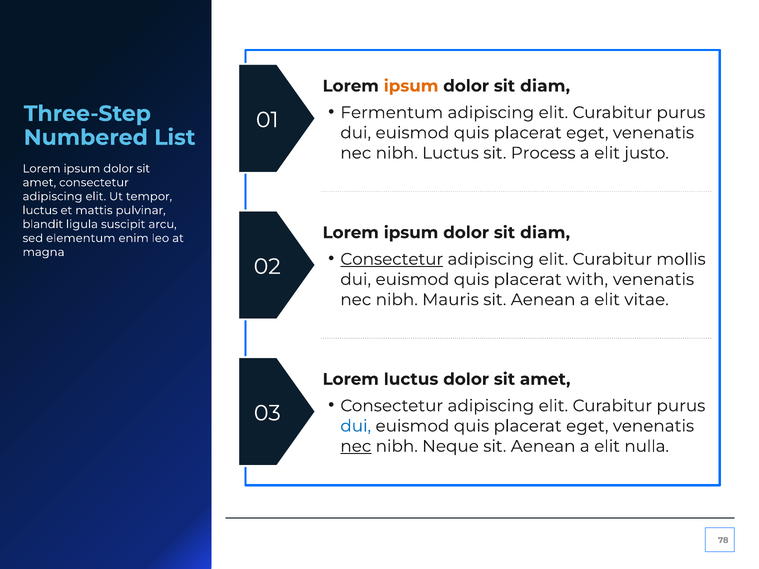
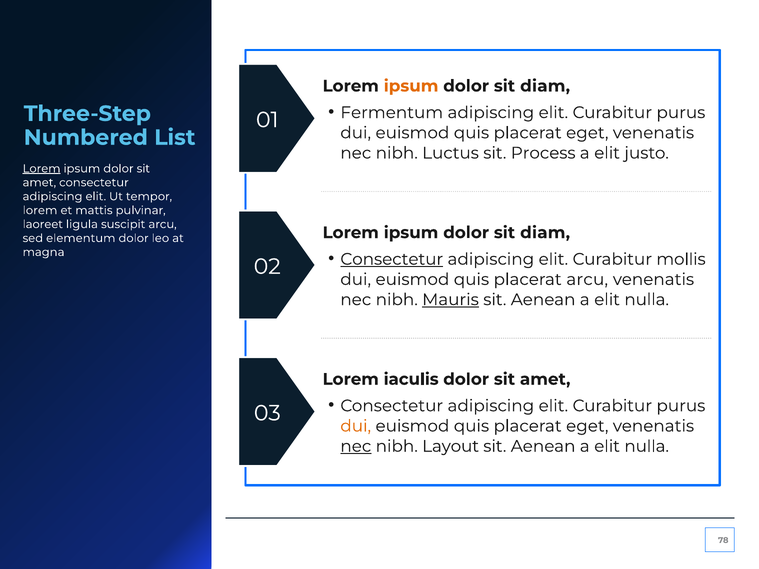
Lorem at (42, 169) underline: none -> present
luctus at (40, 210): luctus -> lorem
blandit: blandit -> laoreet
elementum enim: enim -> dolor
placerat with: with -> arcu
Mauris underline: none -> present
vitae at (647, 300): vitae -> nulla
luctus at (411, 379): luctus -> iaculis
dui at (356, 426) colour: blue -> orange
Neque: Neque -> Layout
